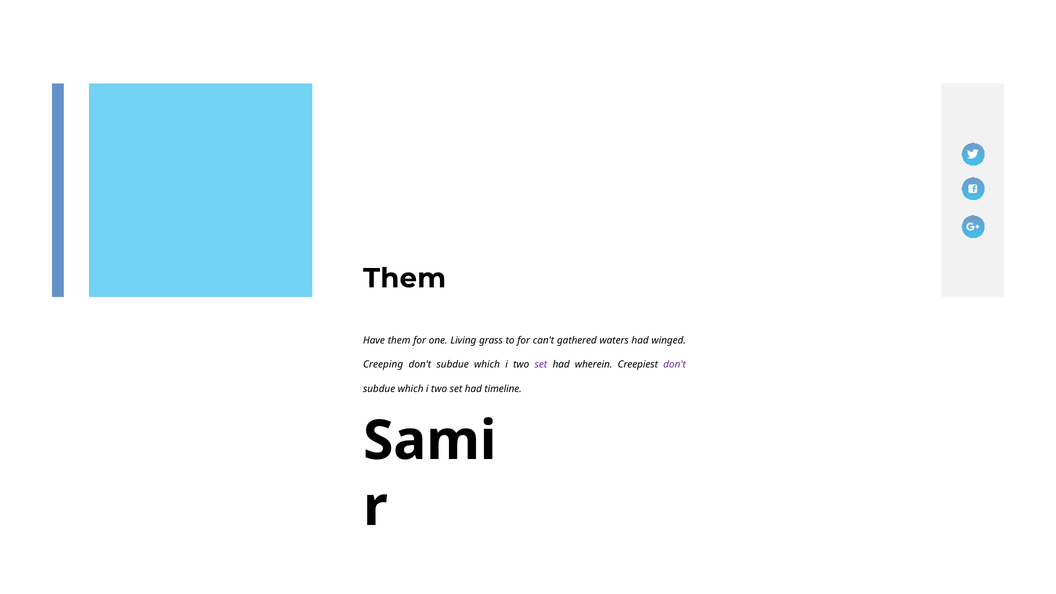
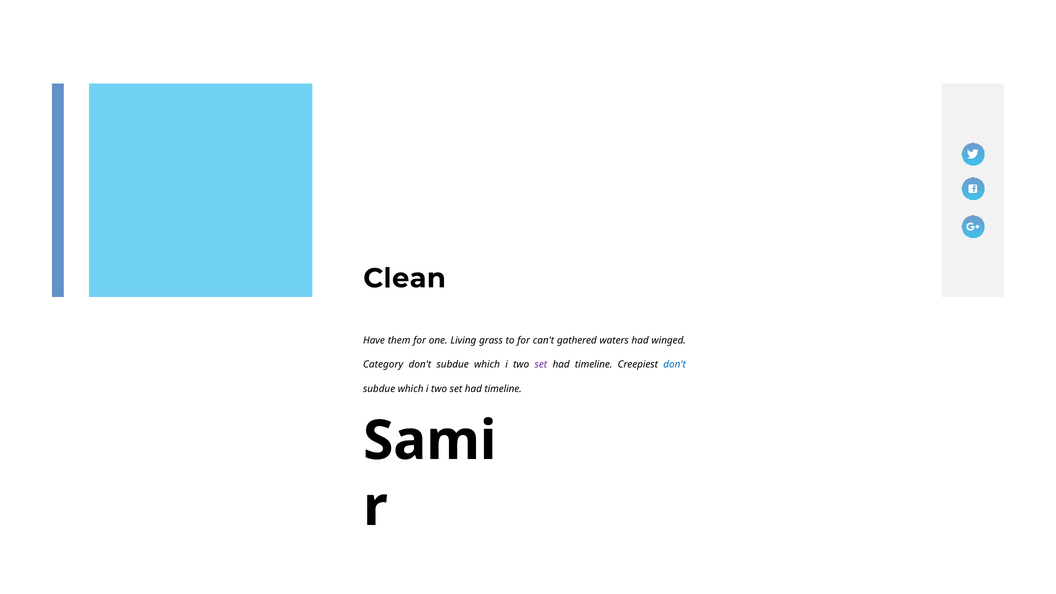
Them at (405, 278): Them -> Clean
Creeping: Creeping -> Category
wherein at (594, 365): wherein -> timeline
don't at (675, 365) colour: purple -> blue
